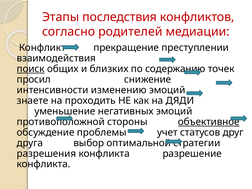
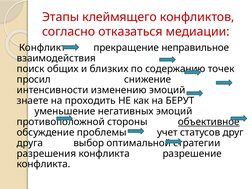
последствия: последствия -> клеймящего
родителей: родителей -> отказаться
преступлении: преступлении -> неправильное
поиск underline: present -> none
ДЯДИ: ДЯДИ -> БЕРУТ
